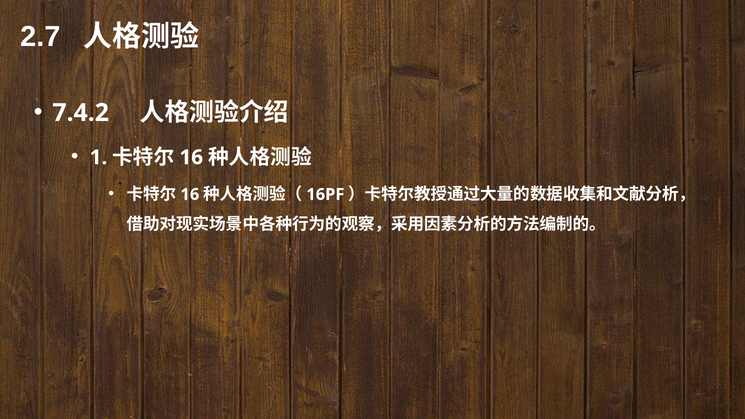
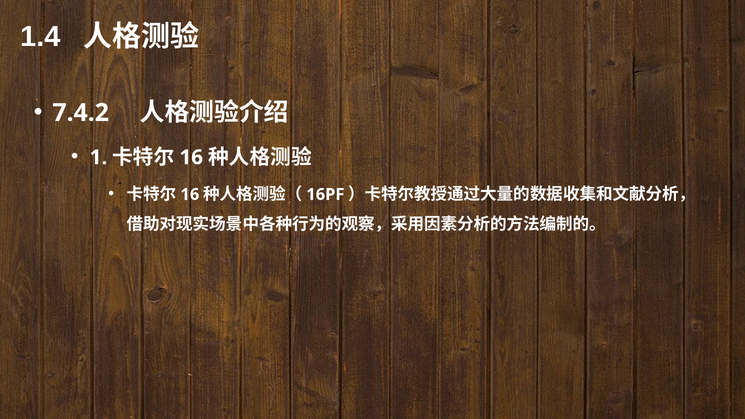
2.7: 2.7 -> 1.4
